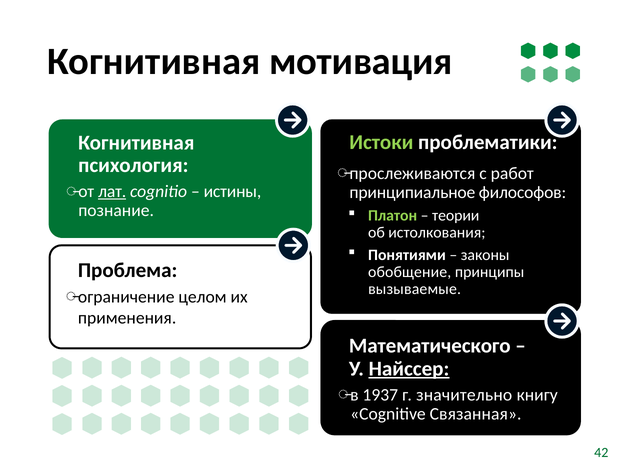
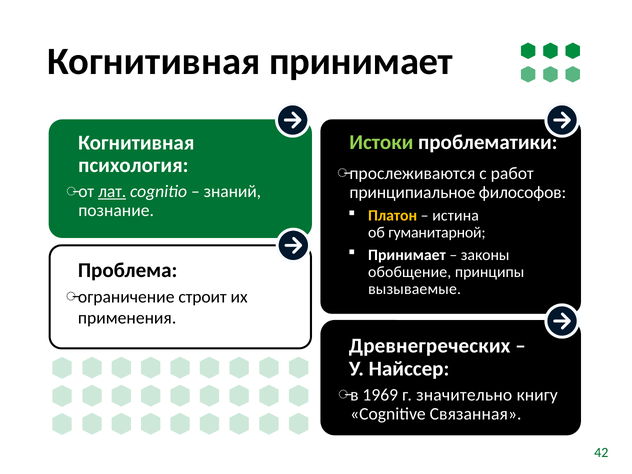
Когнитивная мотивация: мотивация -> принимает
истины: истины -> знаний
Платон colour: light green -> yellow
теории: теории -> истина
истолкования: истолкования -> гуманитарной
Понятиями at (407, 255): Понятиями -> Принимает
целом: целом -> строит
Математического: Математического -> Древнегреческих
Найссер underline: present -> none
1937: 1937 -> 1969
